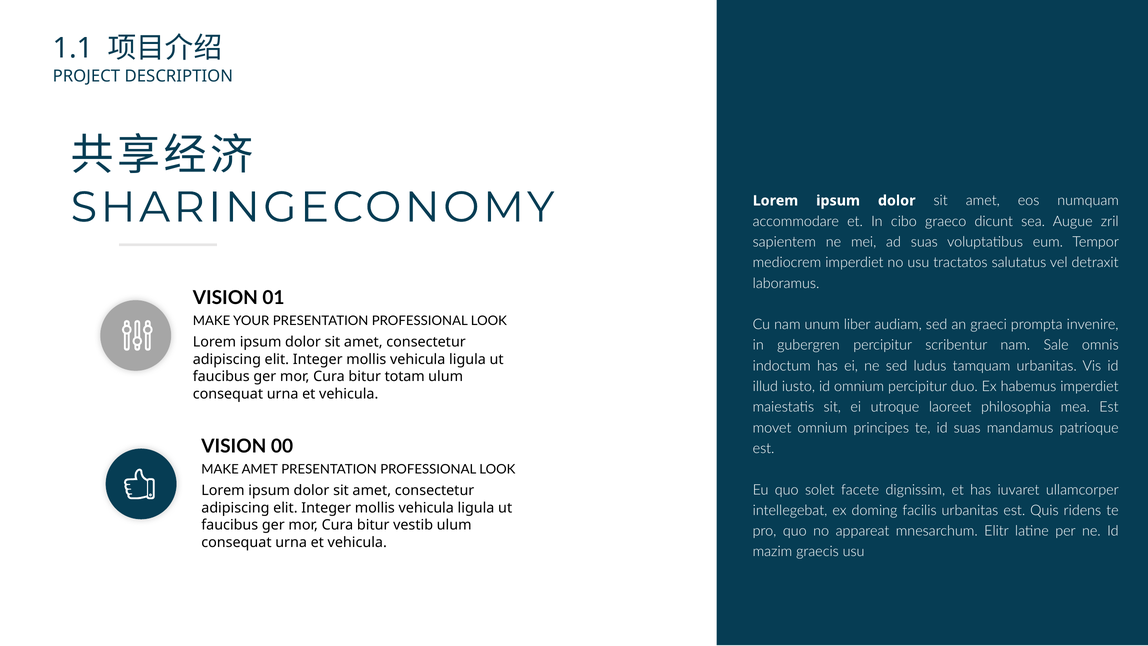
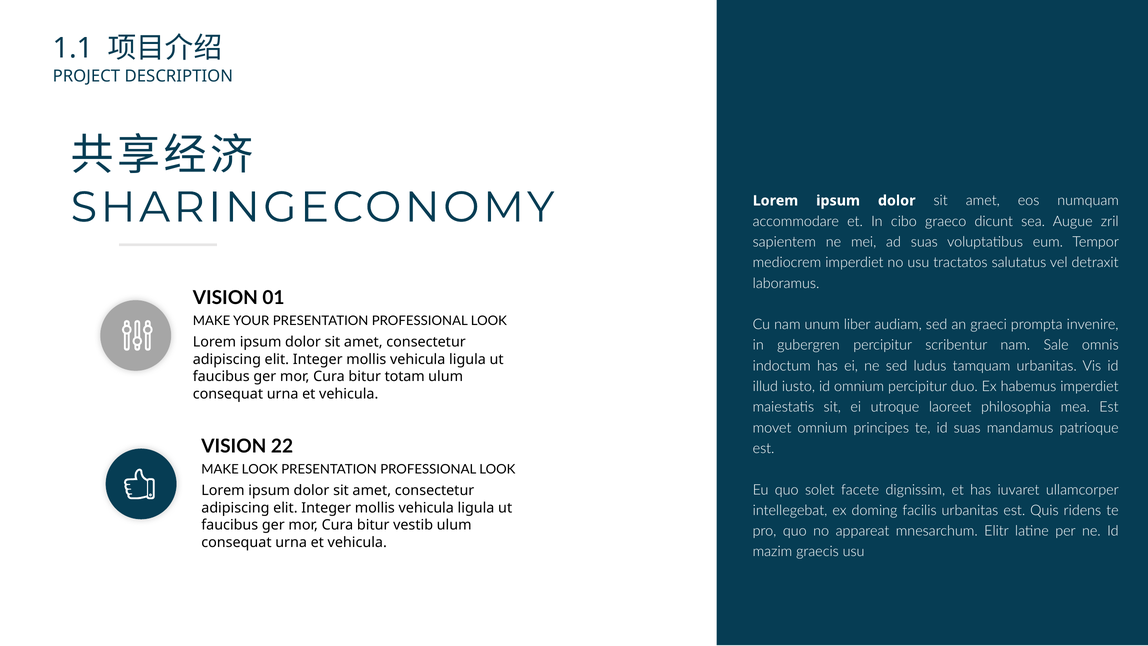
00: 00 -> 22
MAKE AMET: AMET -> LOOK
